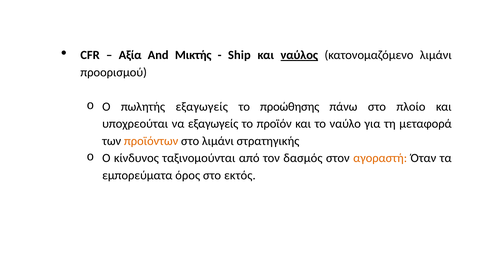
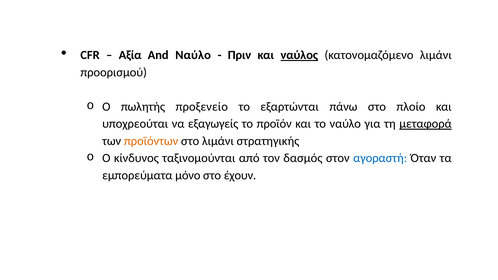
And Μικτής: Μικτής -> Ναύλο
Ship: Ship -> Πριν
πωλητής εξαγωγείς: εξαγωγείς -> προξενείο
προώθησης: προώθησης -> εξαρτώνται
μεταφορά underline: none -> present
αγοραστή colour: orange -> blue
όρος: όρος -> μόνο
εκτός: εκτός -> έχουν
